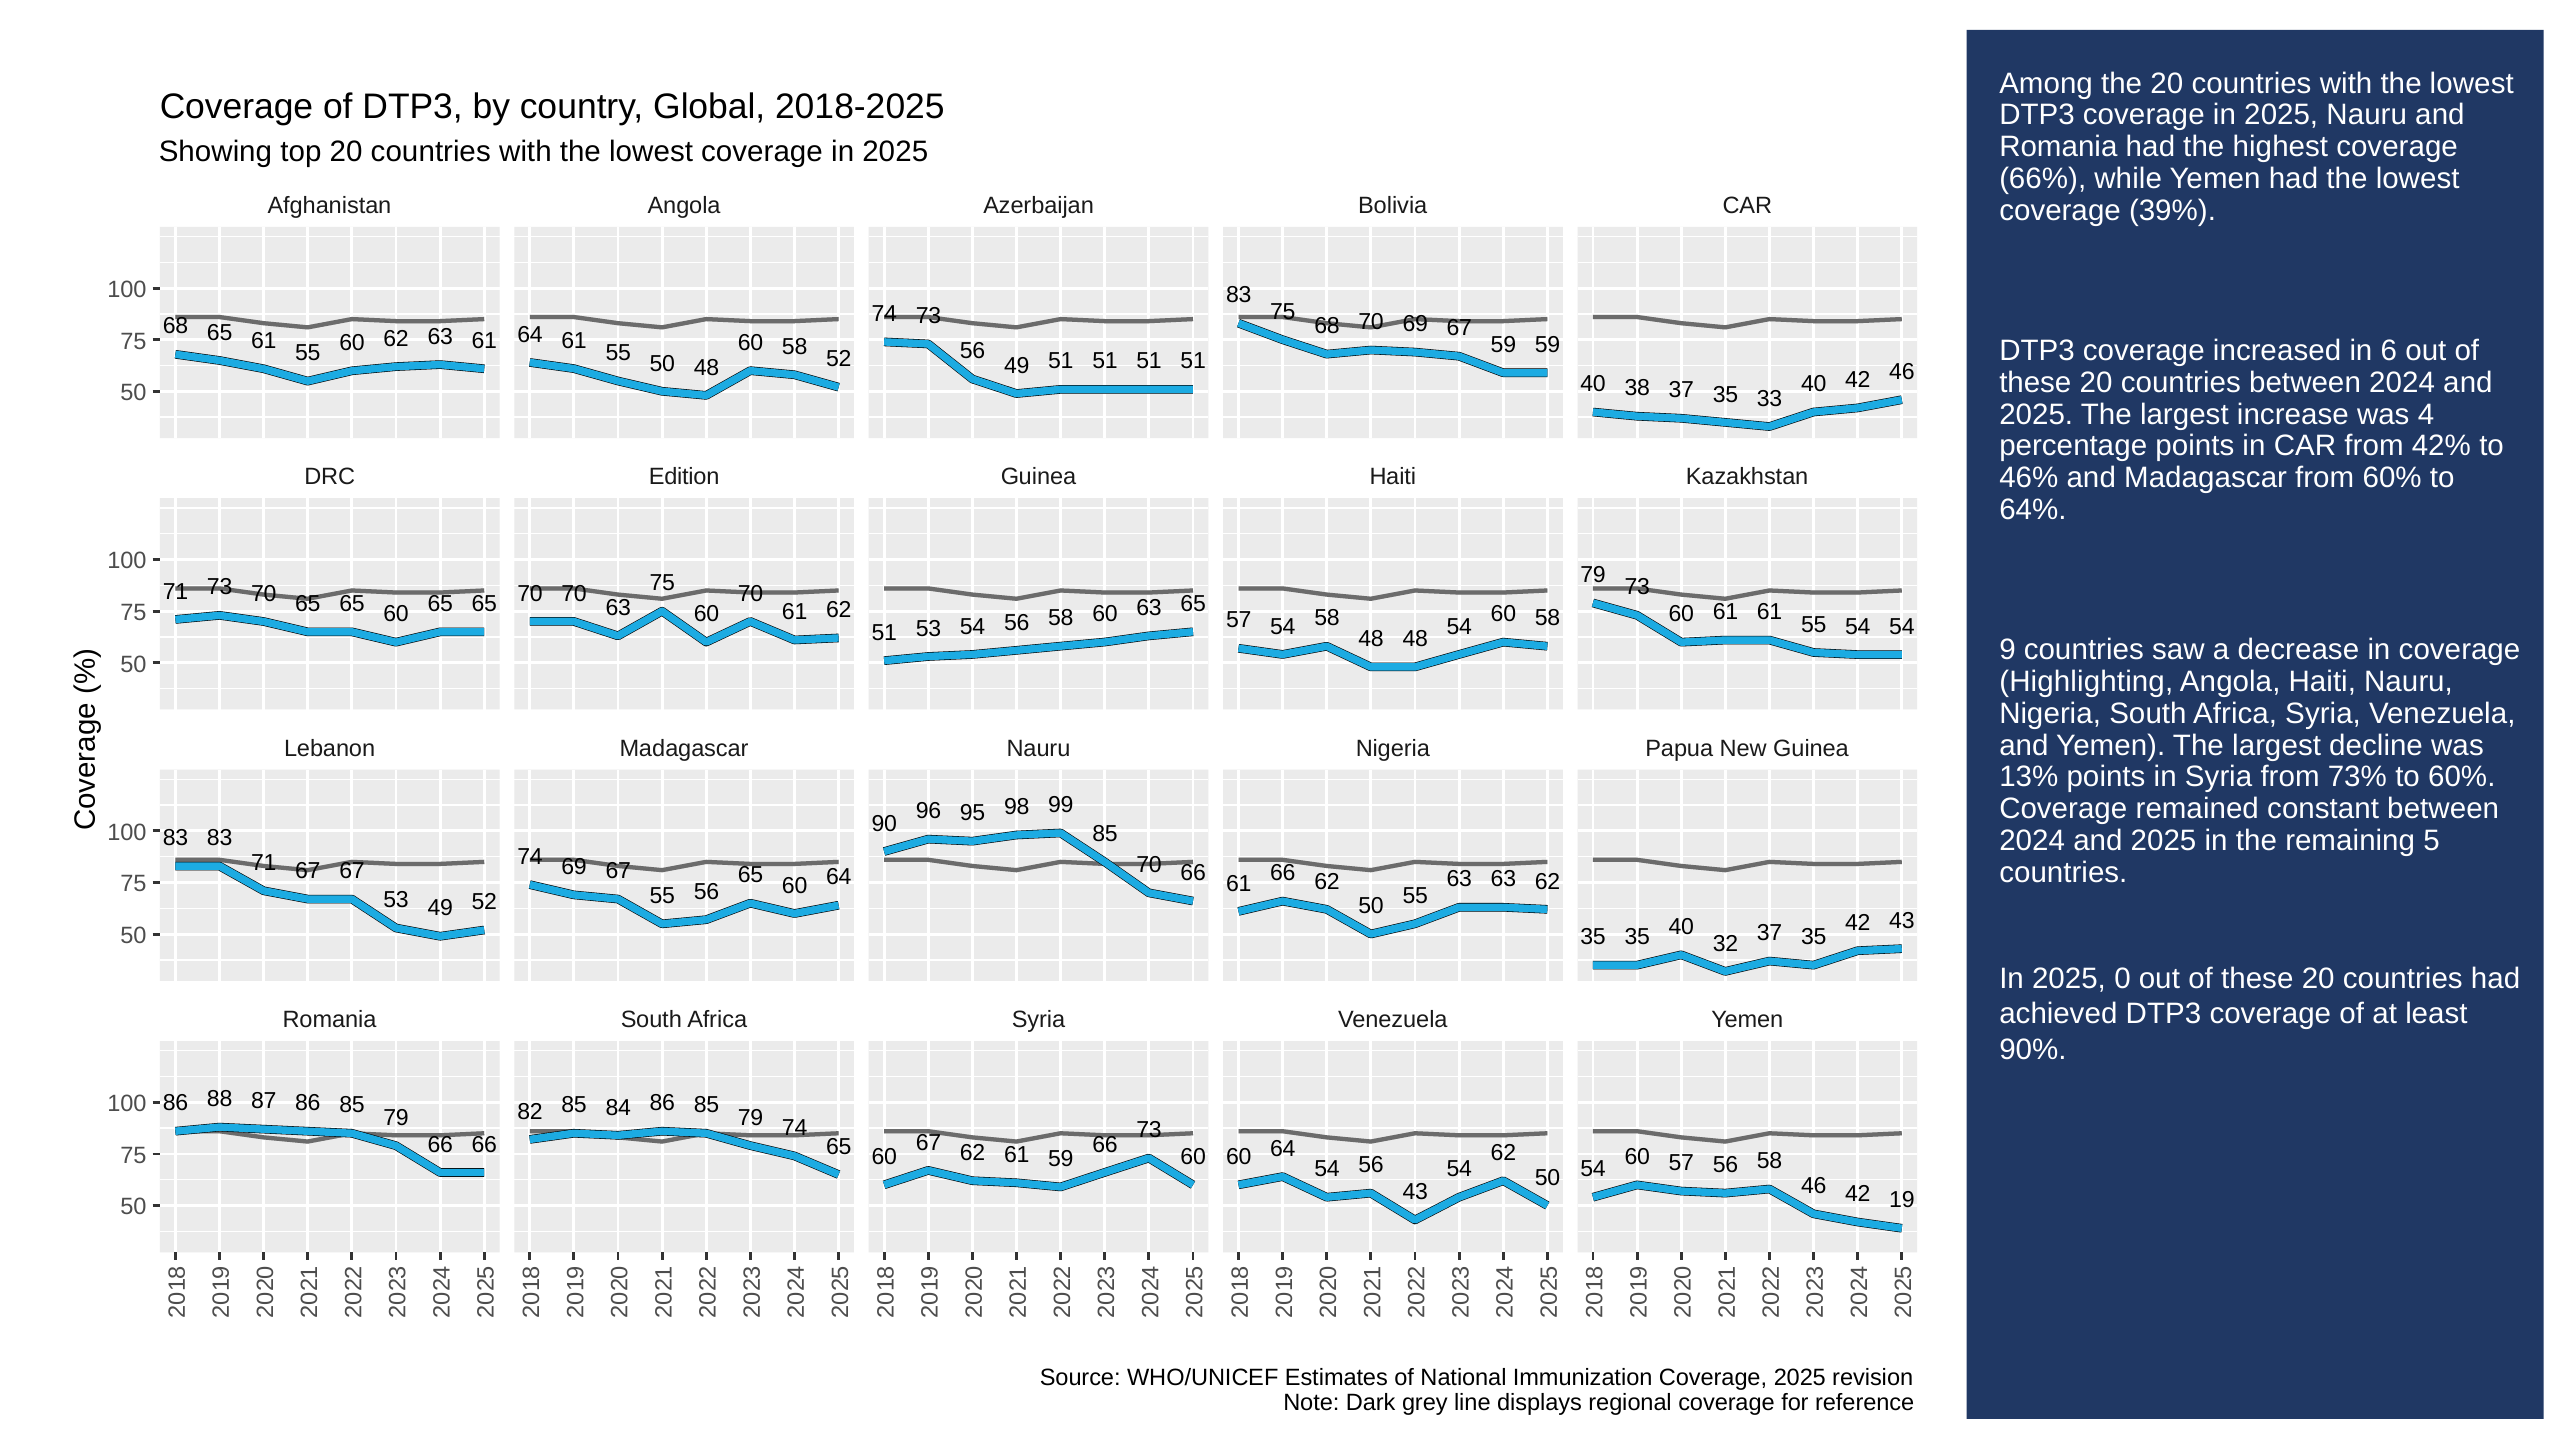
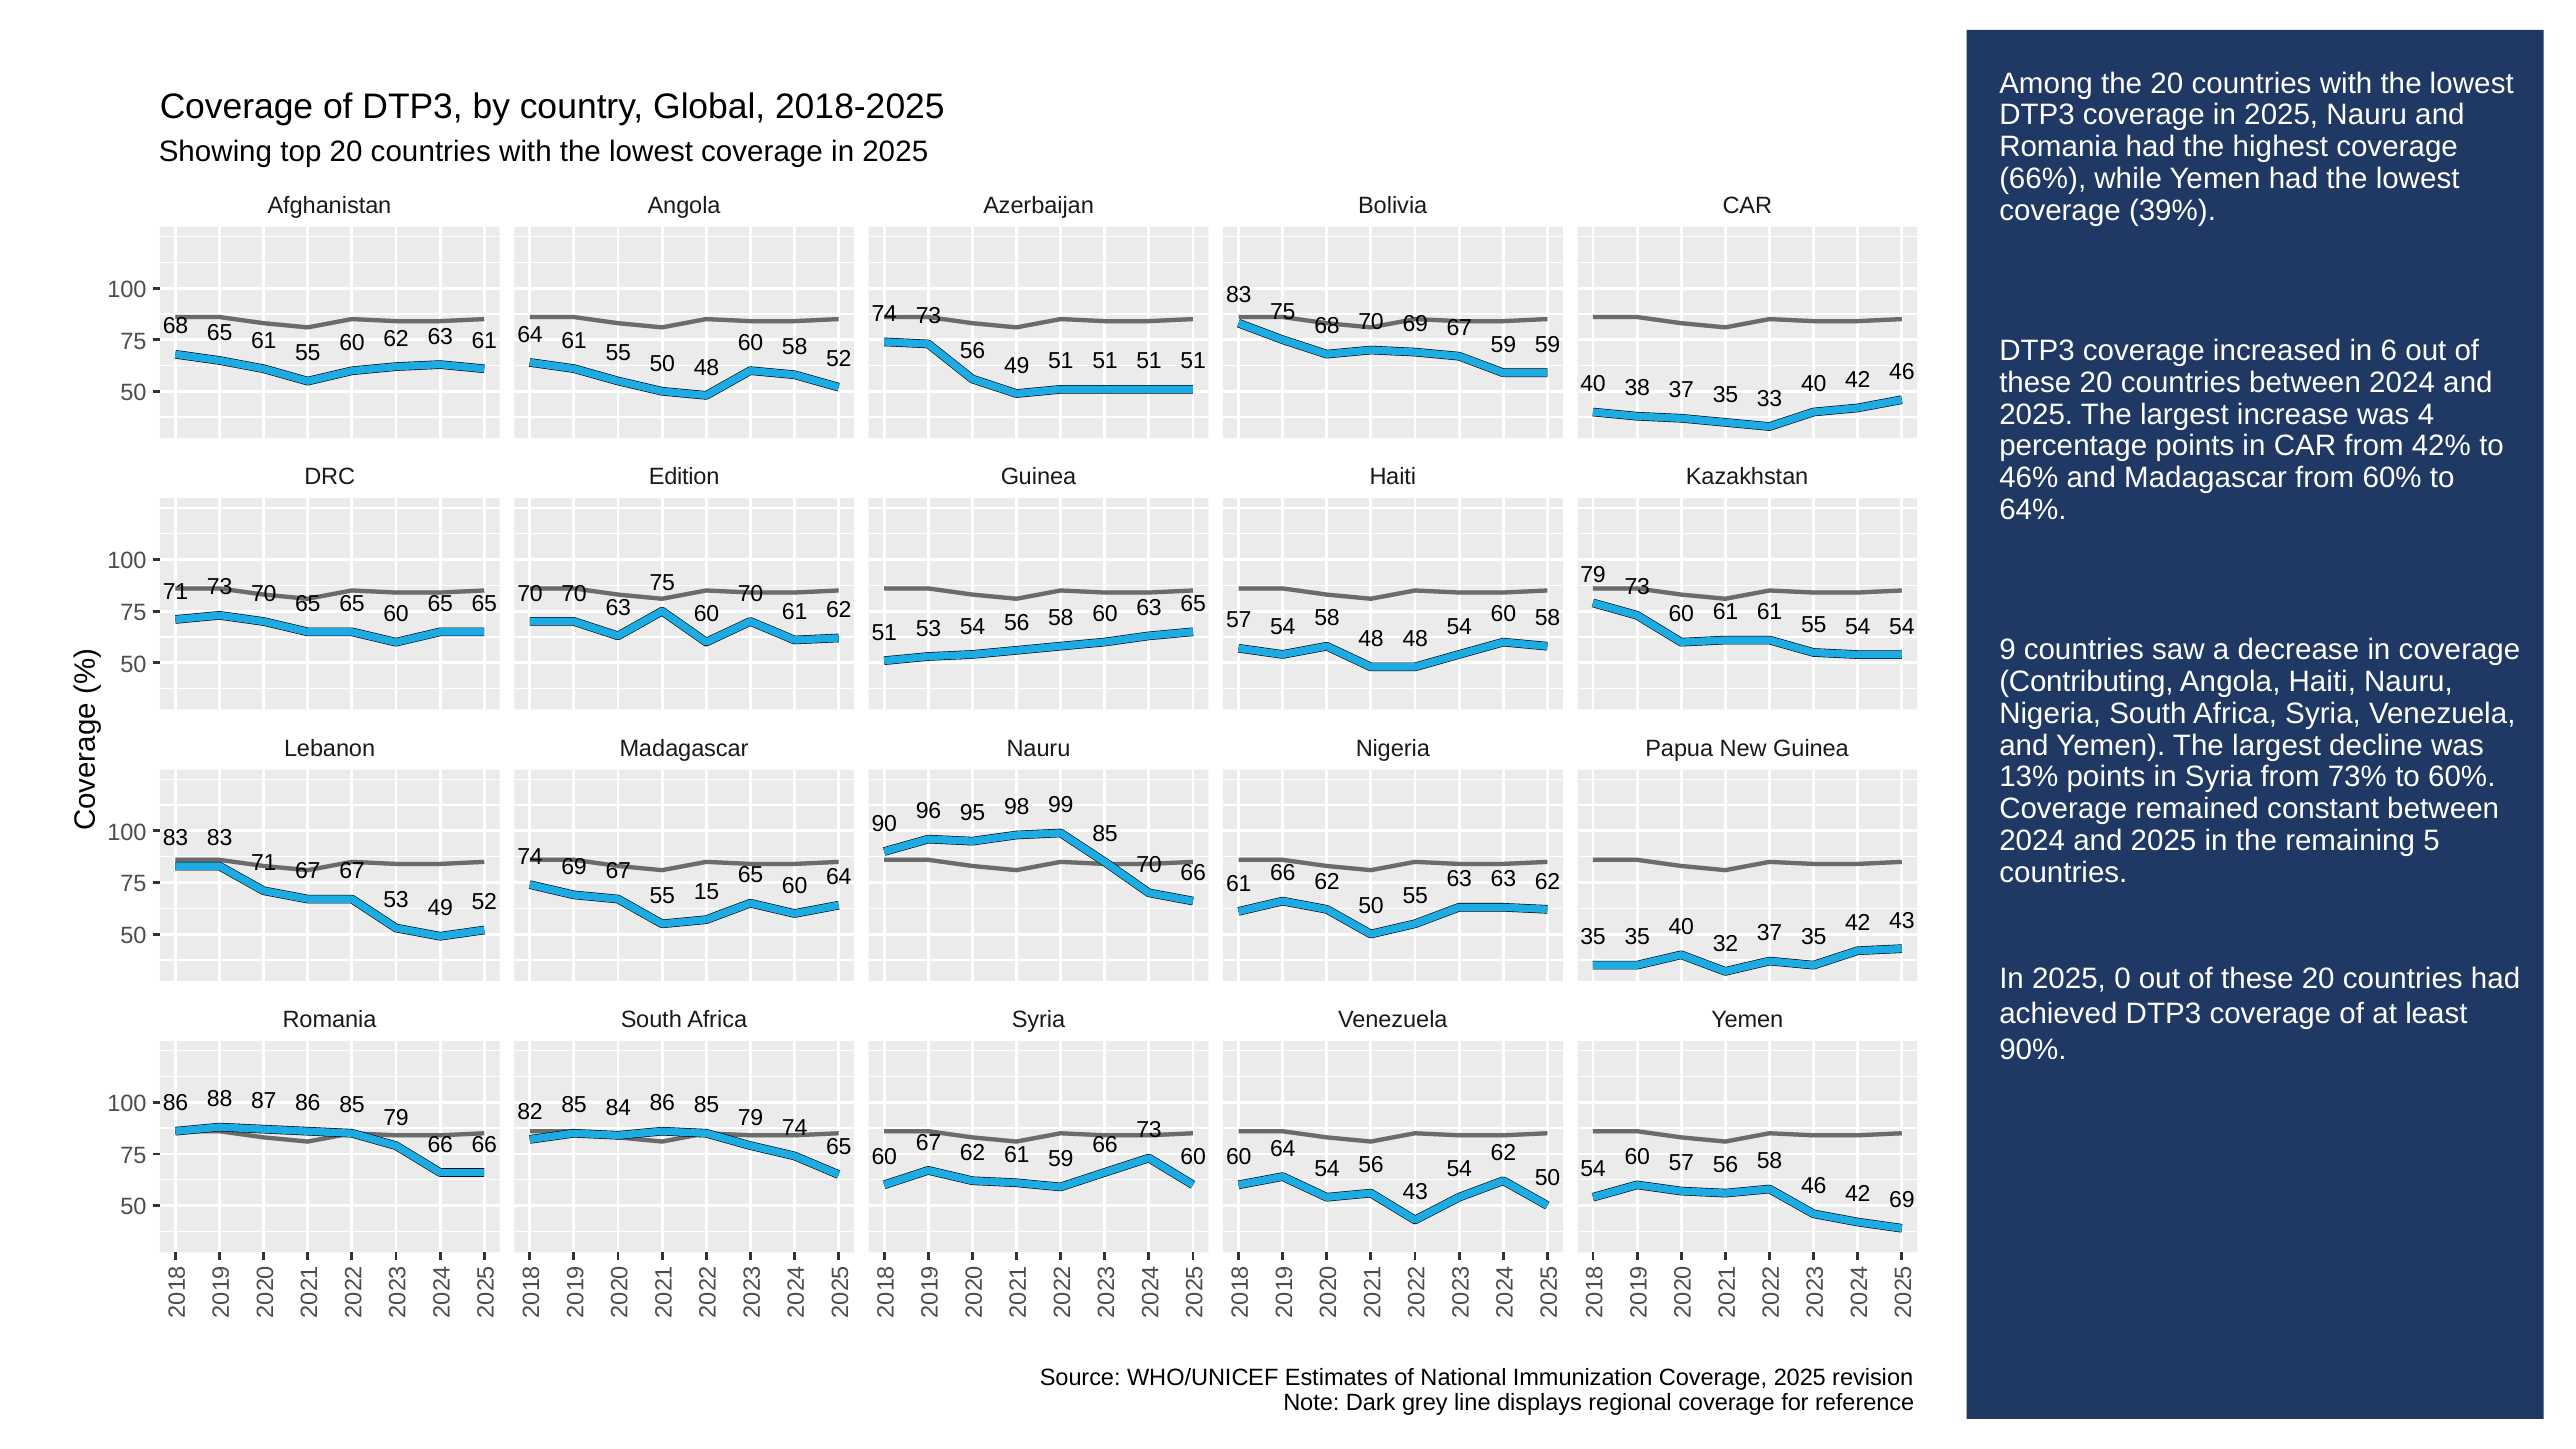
Highlighting: Highlighting -> Contributing
55 56: 56 -> 15
42 19: 19 -> 69
